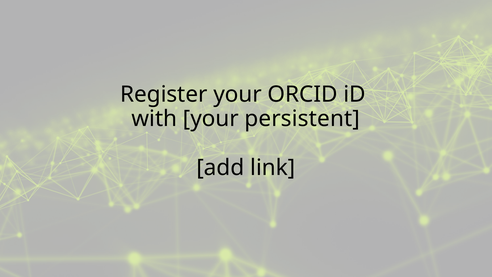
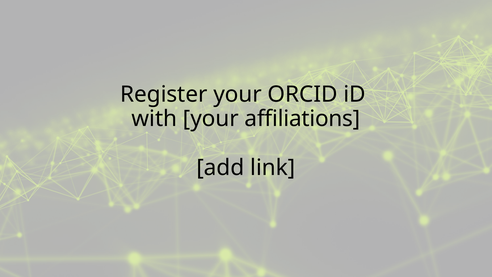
persistent: persistent -> affiliations
